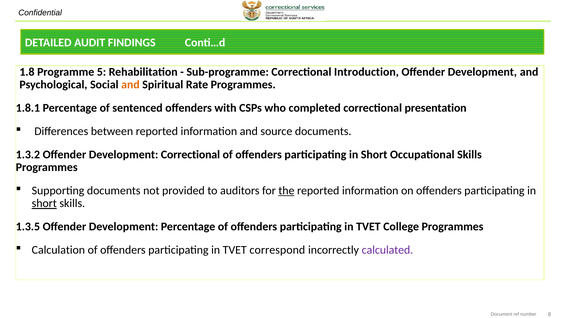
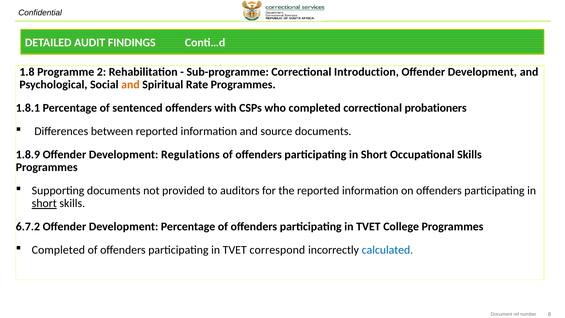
5: 5 -> 2
presentation: presentation -> probationers
1.3.2: 1.3.2 -> 1.8.9
Development Correctional: Correctional -> Regulations
the underline: present -> none
1.3.5: 1.3.5 -> 6.7.2
Calculation at (58, 250): Calculation -> Completed
calculated colour: purple -> blue
